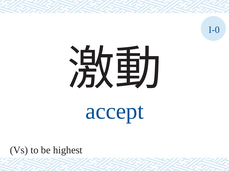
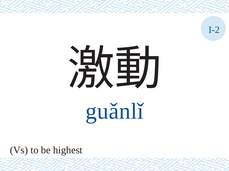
I-0: I-0 -> I-2
accept: accept -> guǎnlǐ
